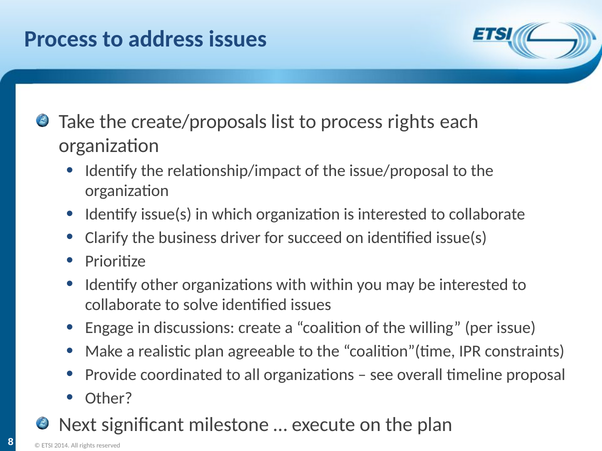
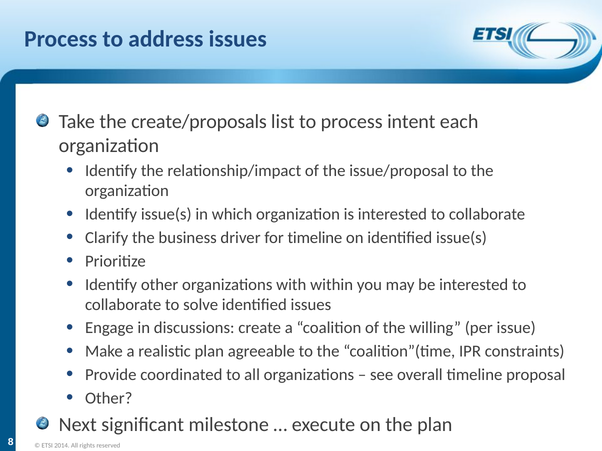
process rights: rights -> intent
for succeed: succeed -> timeline
